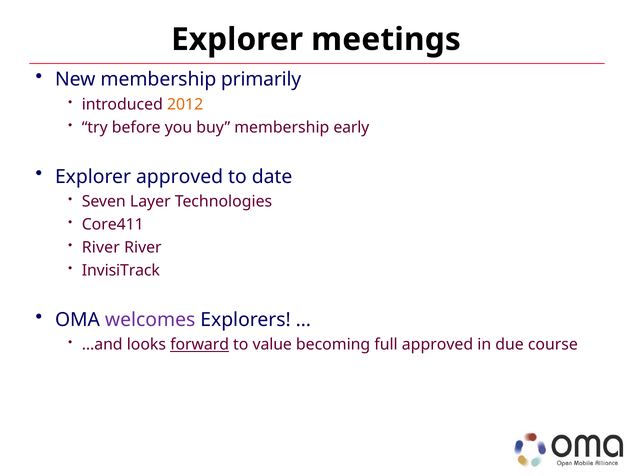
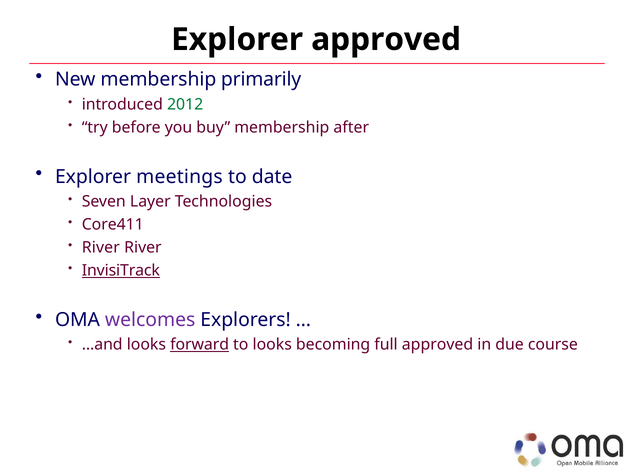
Explorer meetings: meetings -> approved
2012 colour: orange -> green
early: early -> after
Explorer approved: approved -> meetings
InvisiTrack underline: none -> present
to value: value -> looks
